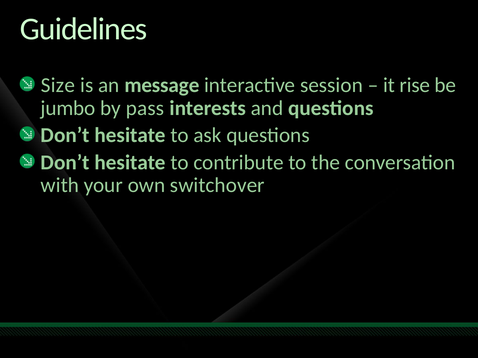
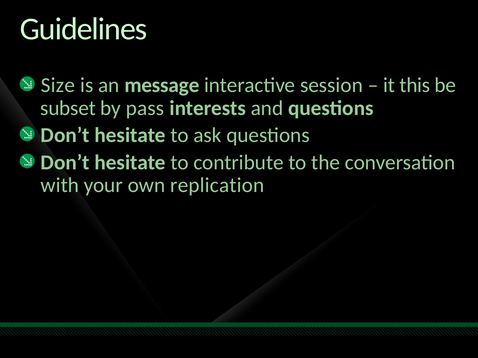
rise: rise -> this
jumbo: jumbo -> subset
switchover: switchover -> replication
